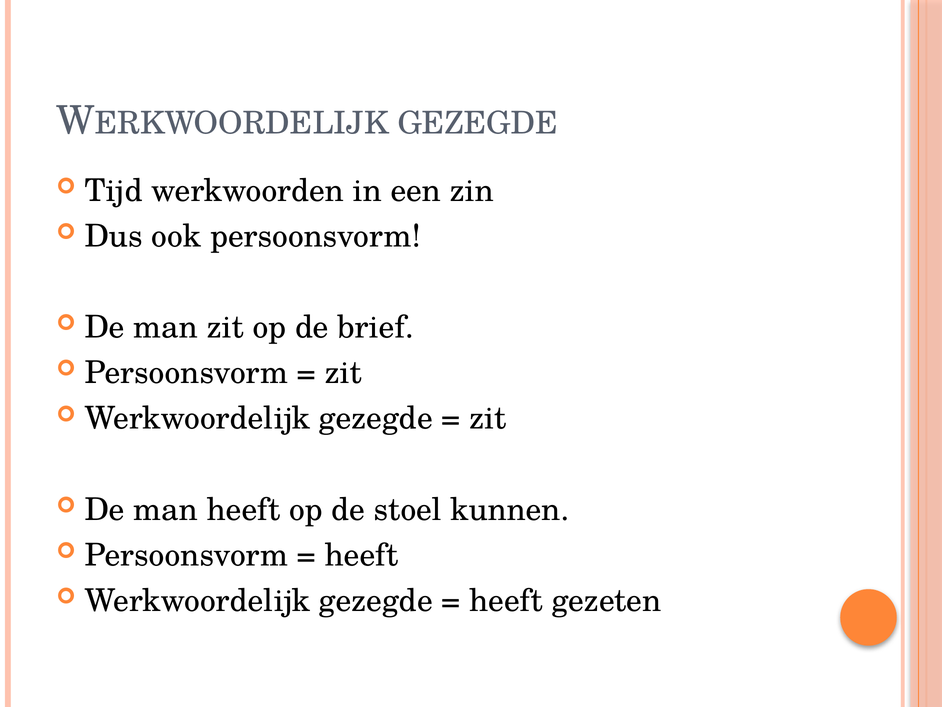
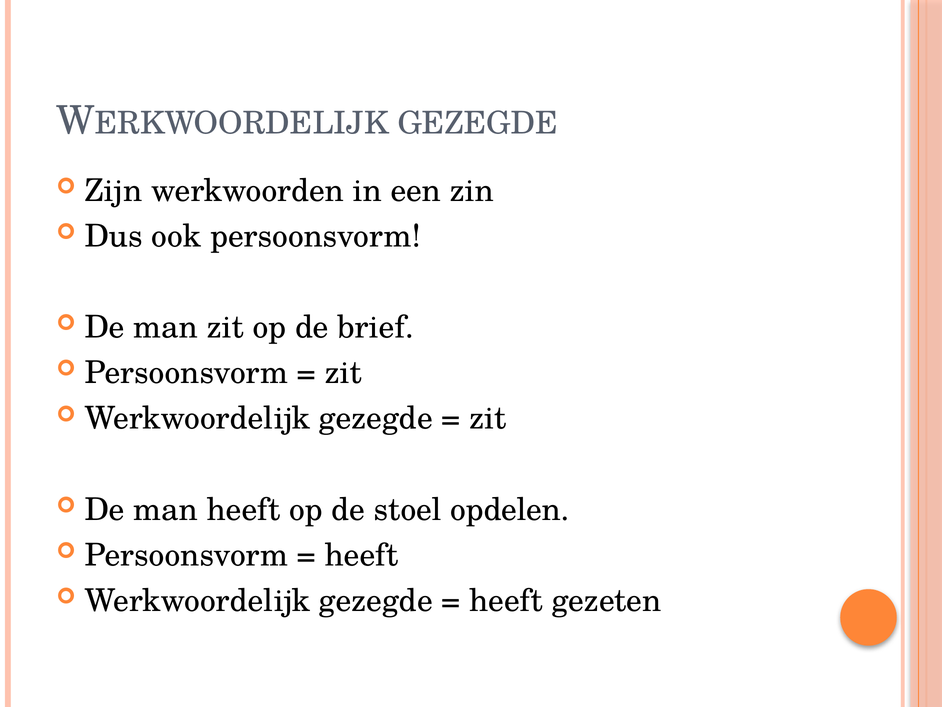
Tijd: Tijd -> Zijn
kunnen: kunnen -> opdelen
